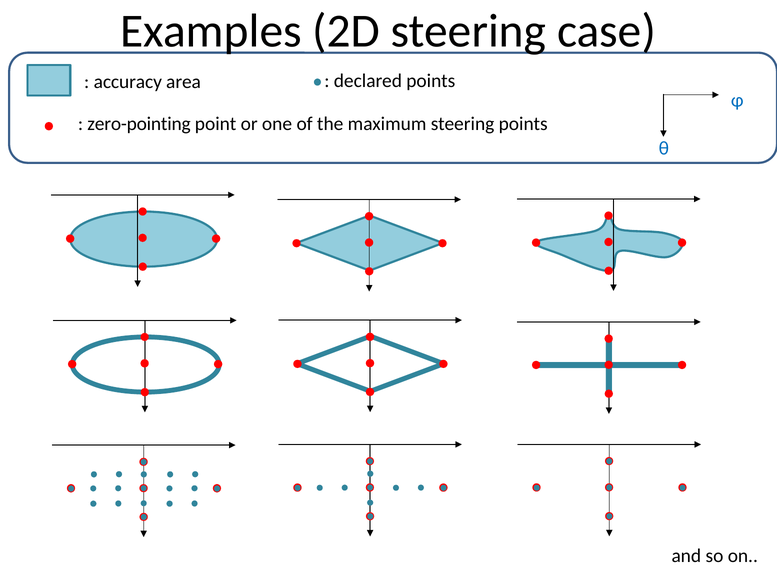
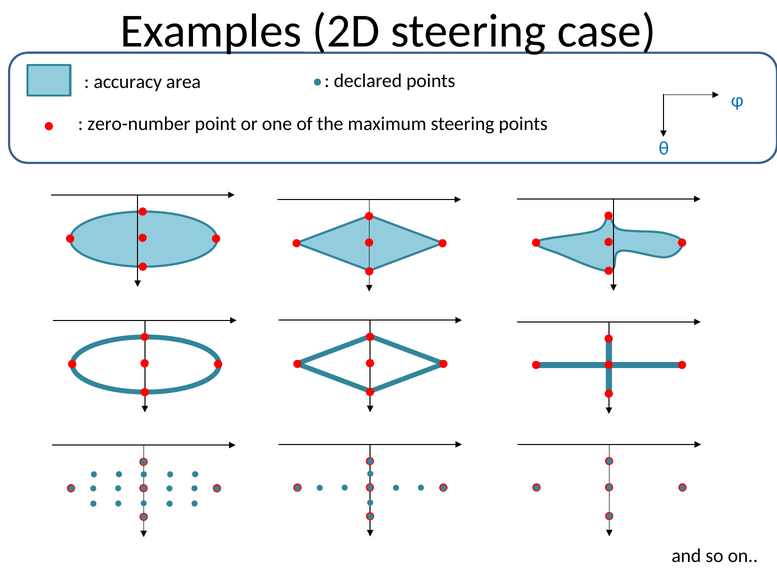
zero-pointing: zero-pointing -> zero-number
